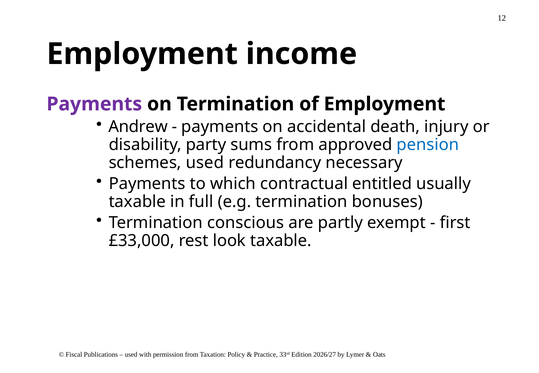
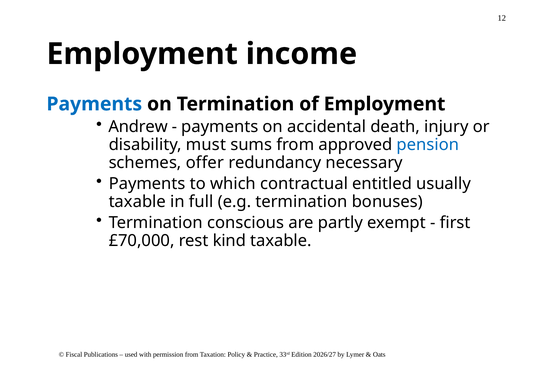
Payments at (94, 104) colour: purple -> blue
party: party -> must
schemes used: used -> offer
£33,000: £33,000 -> £70,000
look: look -> kind
